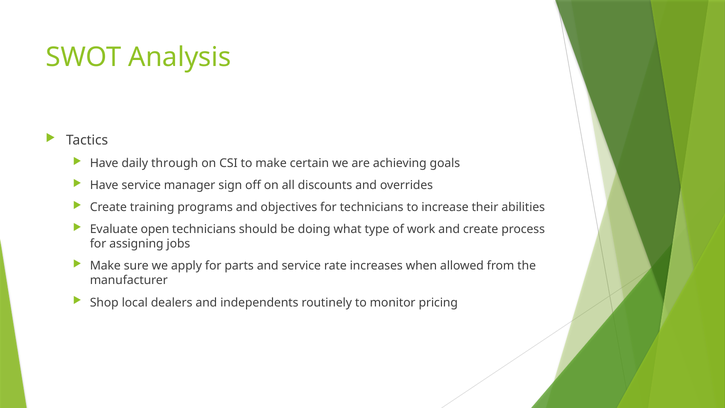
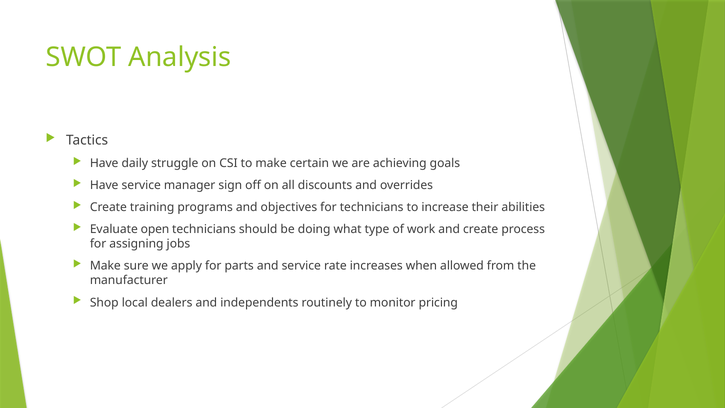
through: through -> struggle
